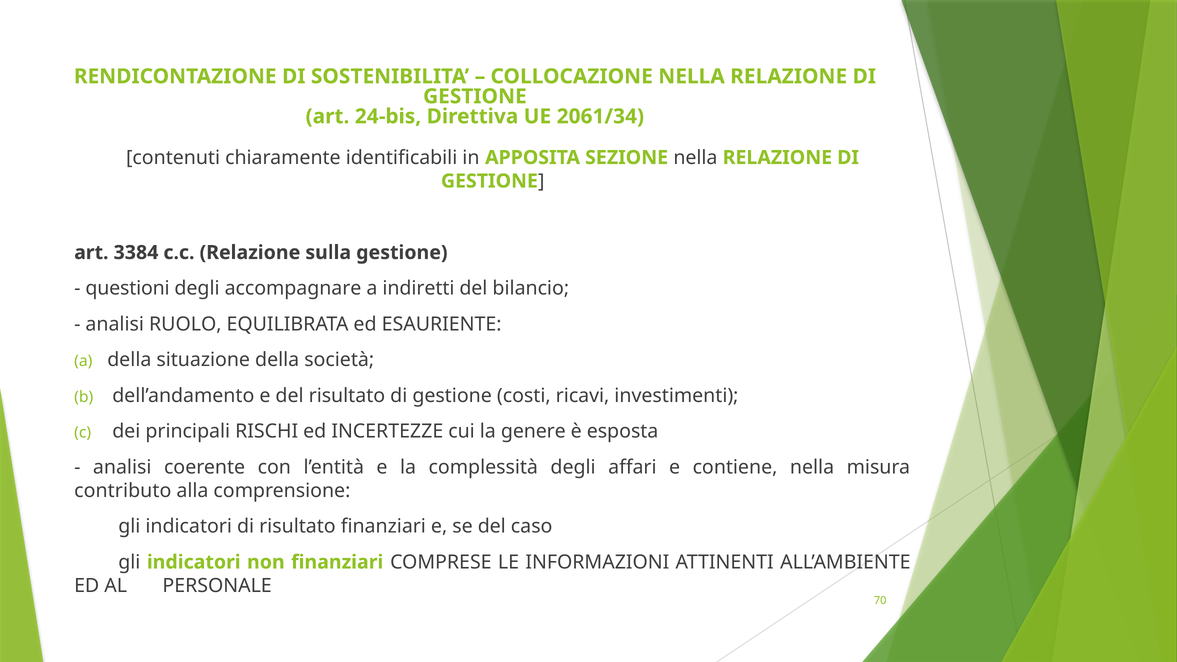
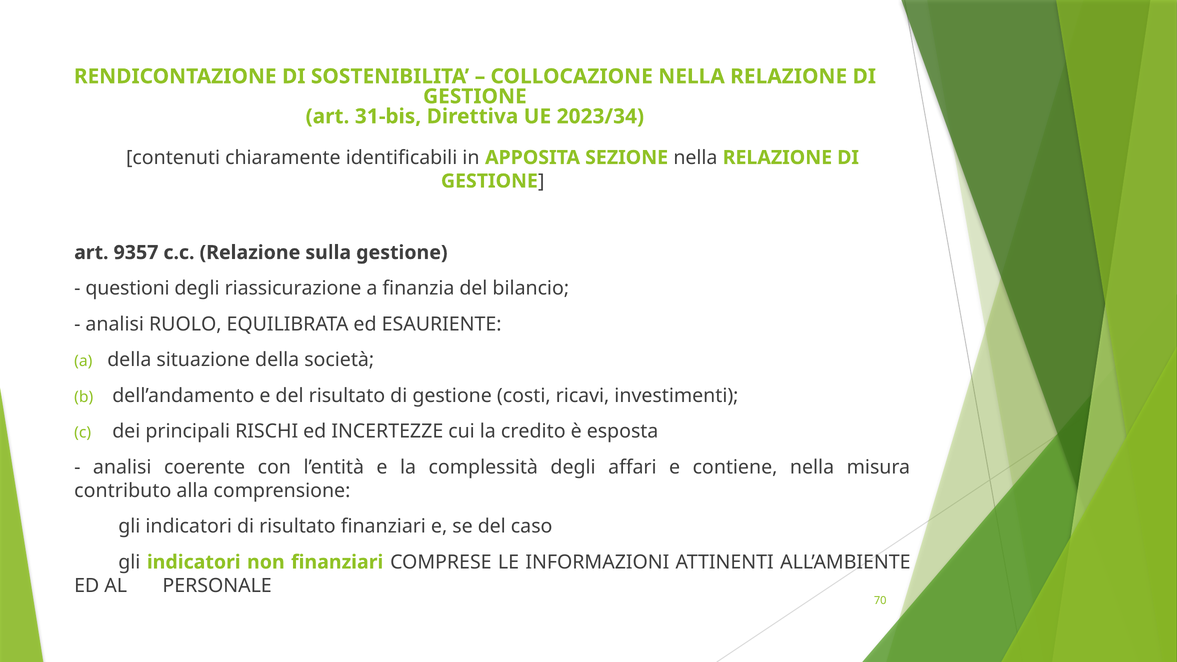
24-bis: 24-bis -> 31-bis
2061/34: 2061/34 -> 2023/34
3384: 3384 -> 9357
accompagnare: accompagnare -> riassicurazione
indiretti: indiretti -> finanzia
genere: genere -> credito
